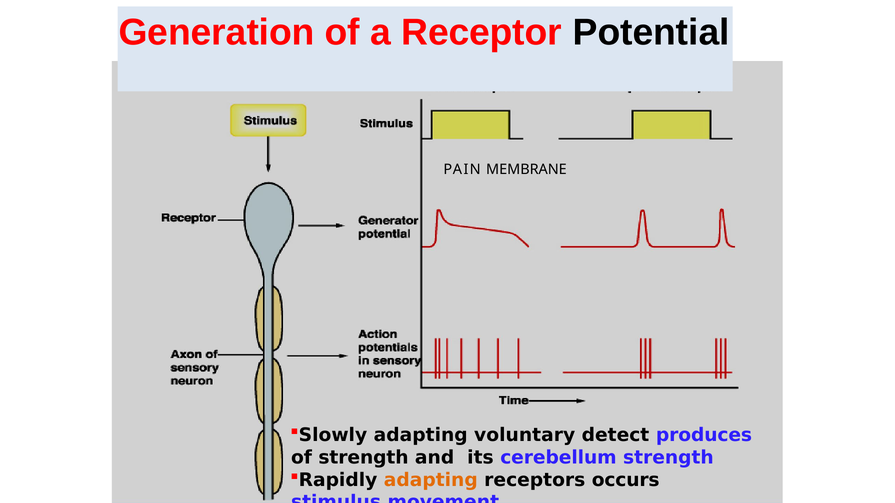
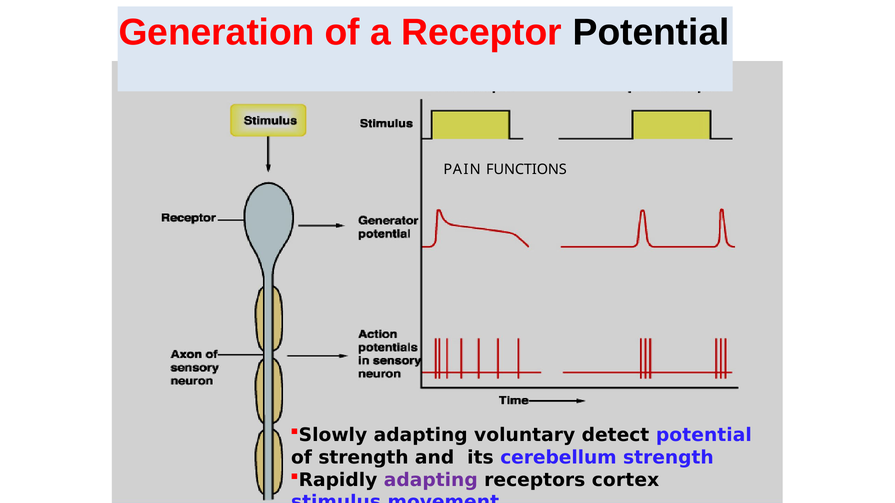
MEMBRANE: MEMBRANE -> FUNCTIONS
detect produces: produces -> potential
adapting at (431, 480) colour: orange -> purple
occurs: occurs -> cortex
